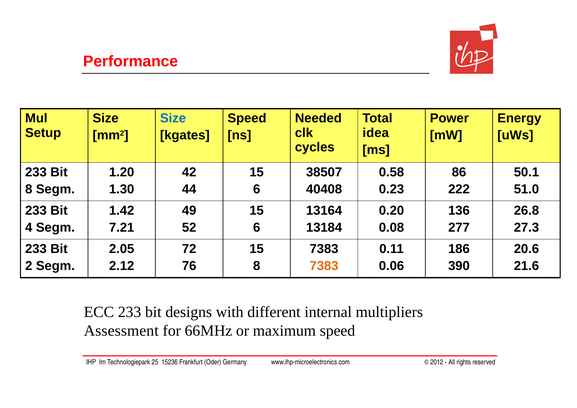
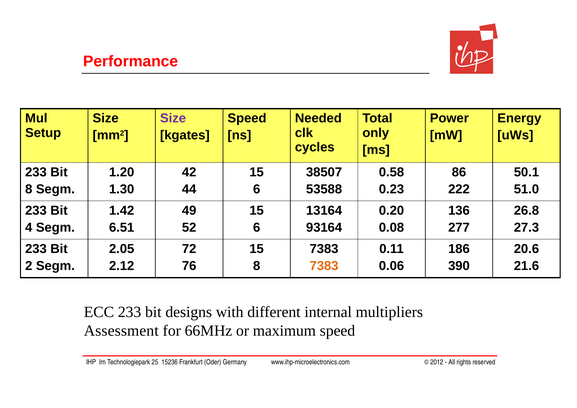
Size at (173, 118) colour: blue -> purple
idea: idea -> only
40408: 40408 -> 53588
7.21: 7.21 -> 6.51
13184: 13184 -> 93164
